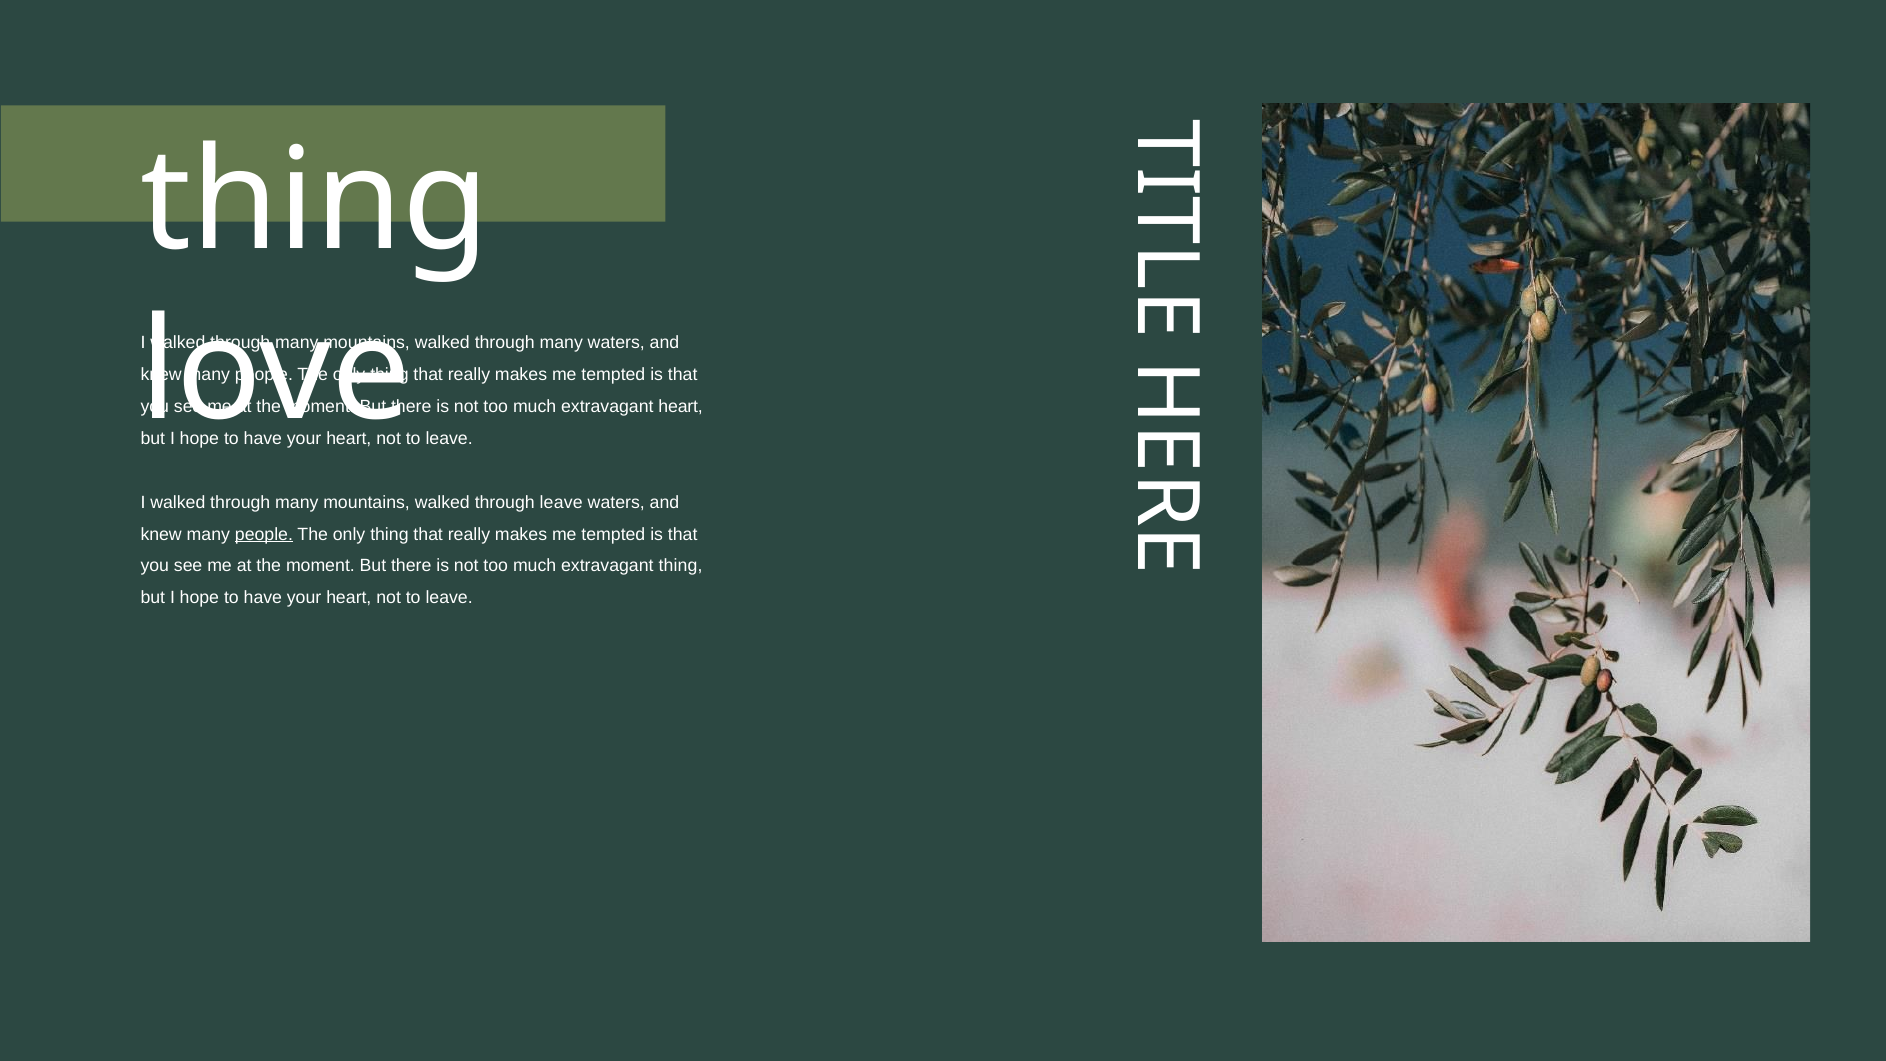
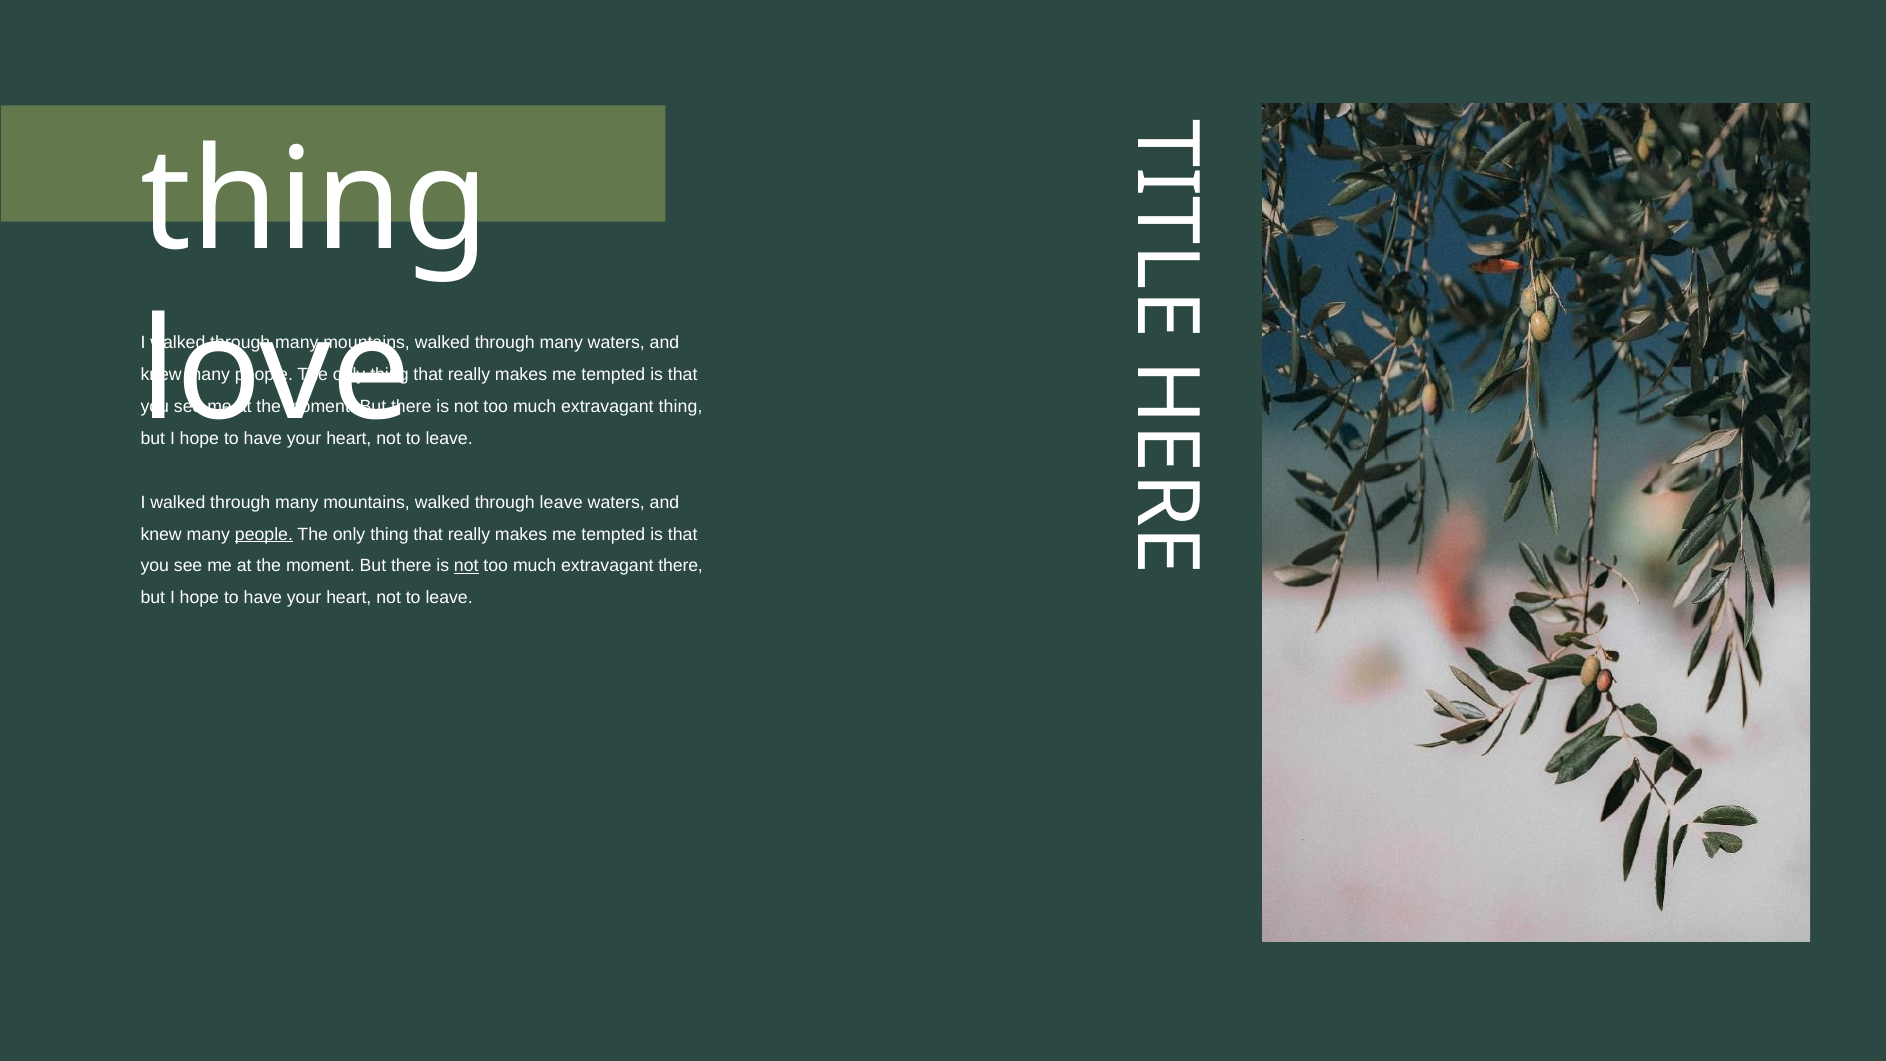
extravagant heart: heart -> thing
not at (466, 566) underline: none -> present
extravagant thing: thing -> there
